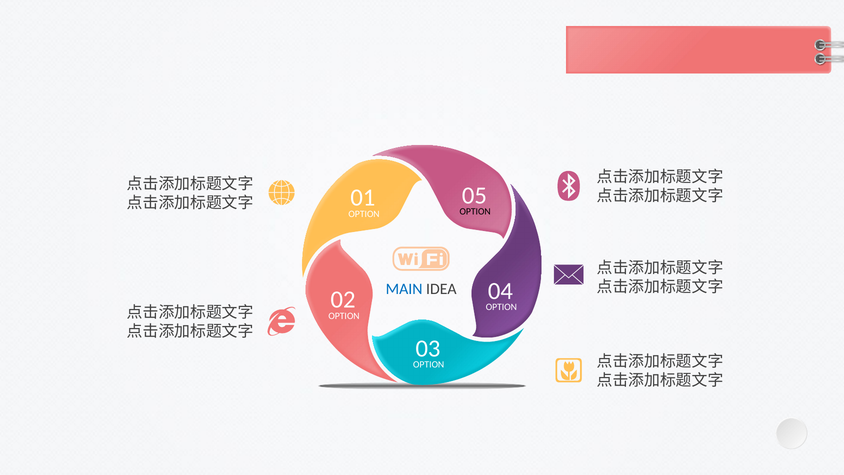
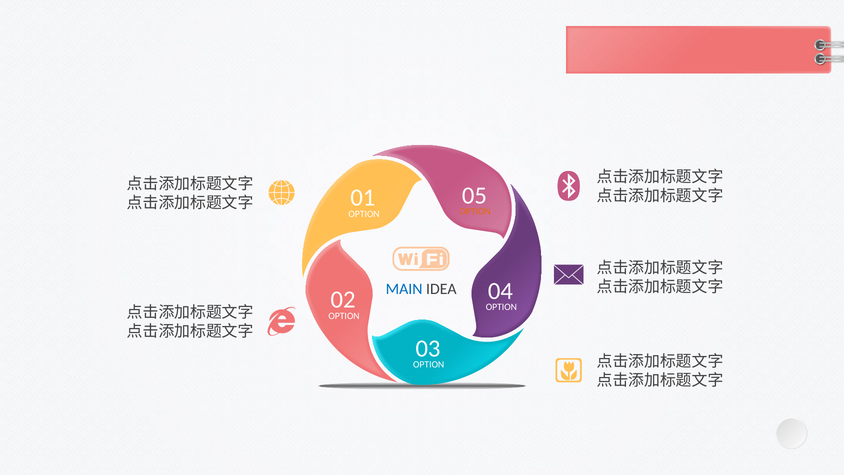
OPTION at (475, 212) colour: black -> orange
